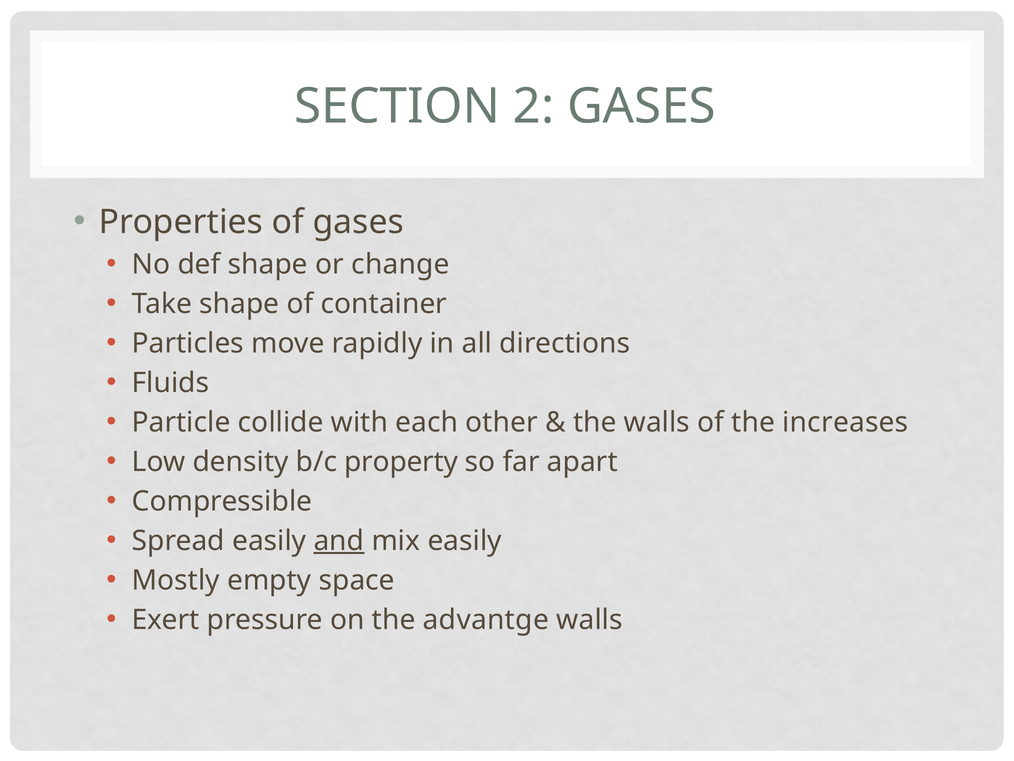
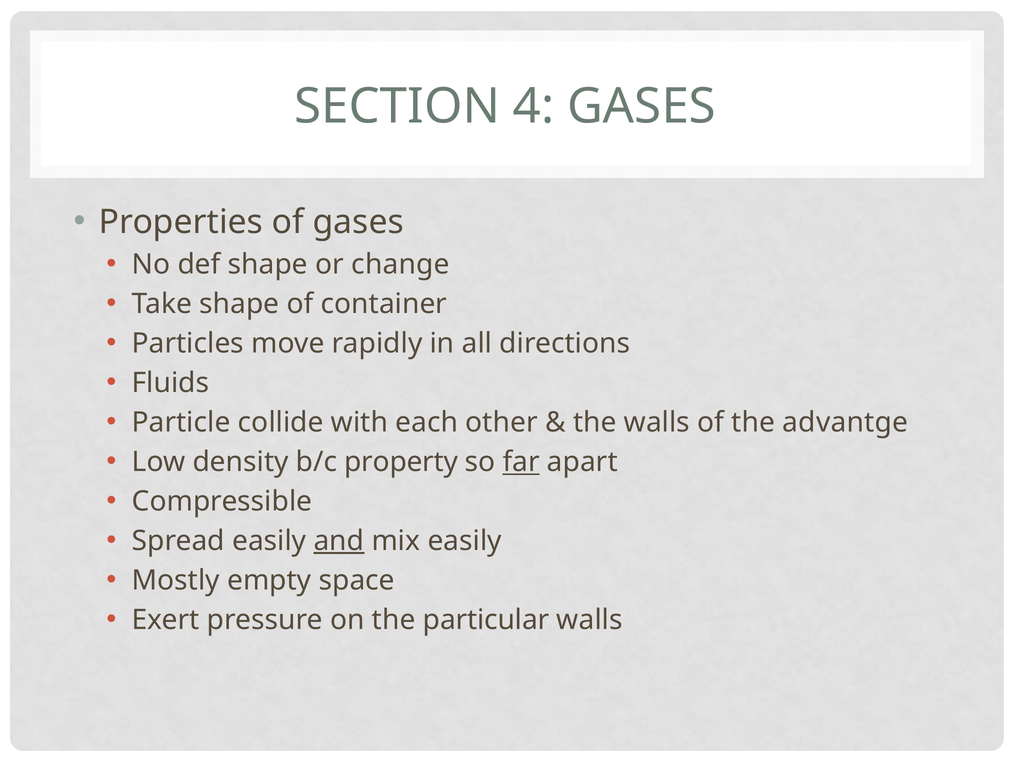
2: 2 -> 4
increases: increases -> advantge
far underline: none -> present
advantge: advantge -> particular
